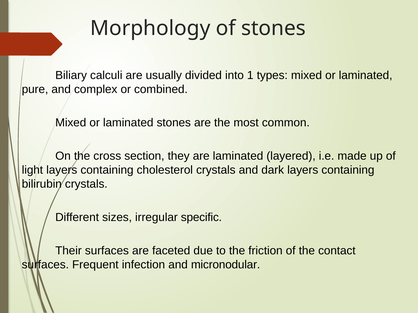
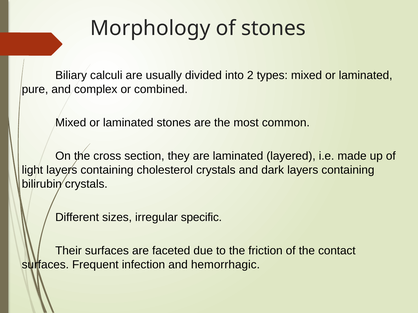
1: 1 -> 2
micronodular: micronodular -> hemorrhagic
